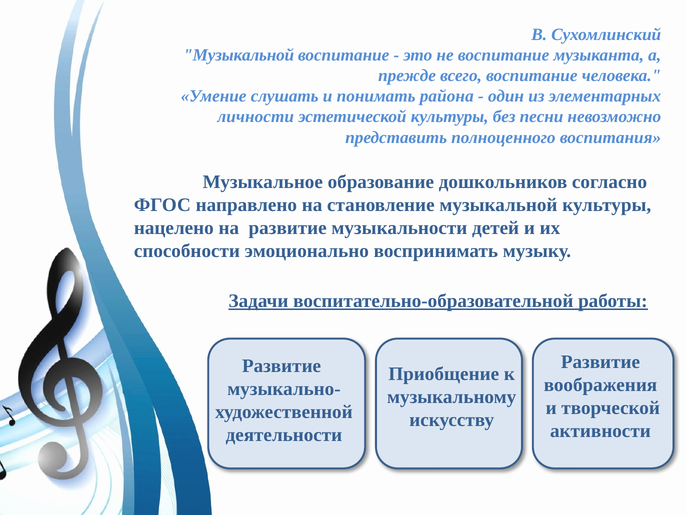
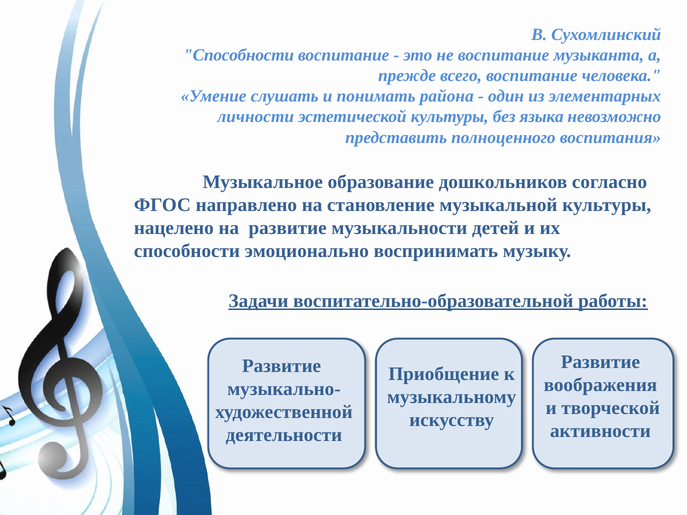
Музыкальной at (239, 55): Музыкальной -> Способности
песни: песни -> языка
